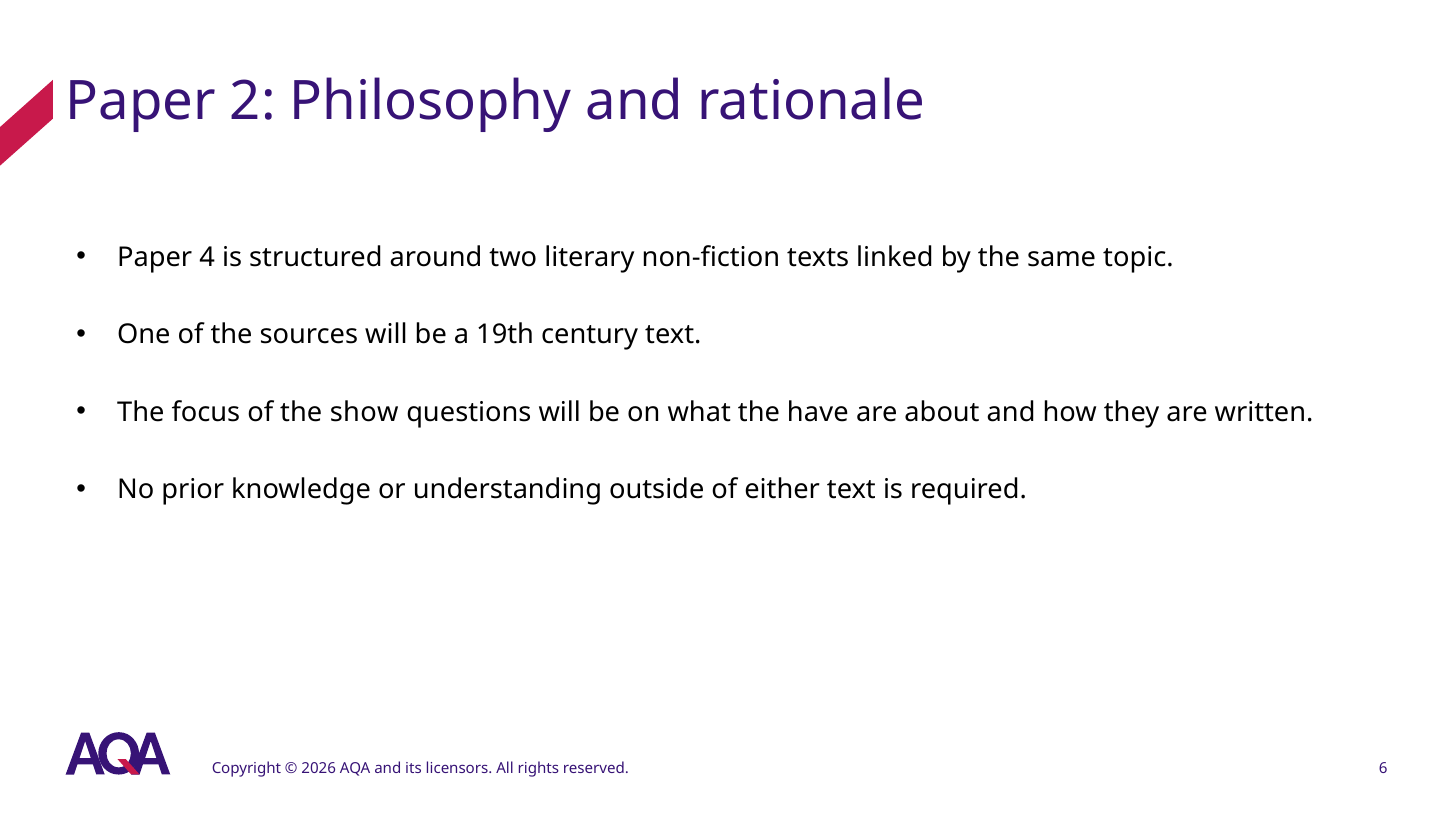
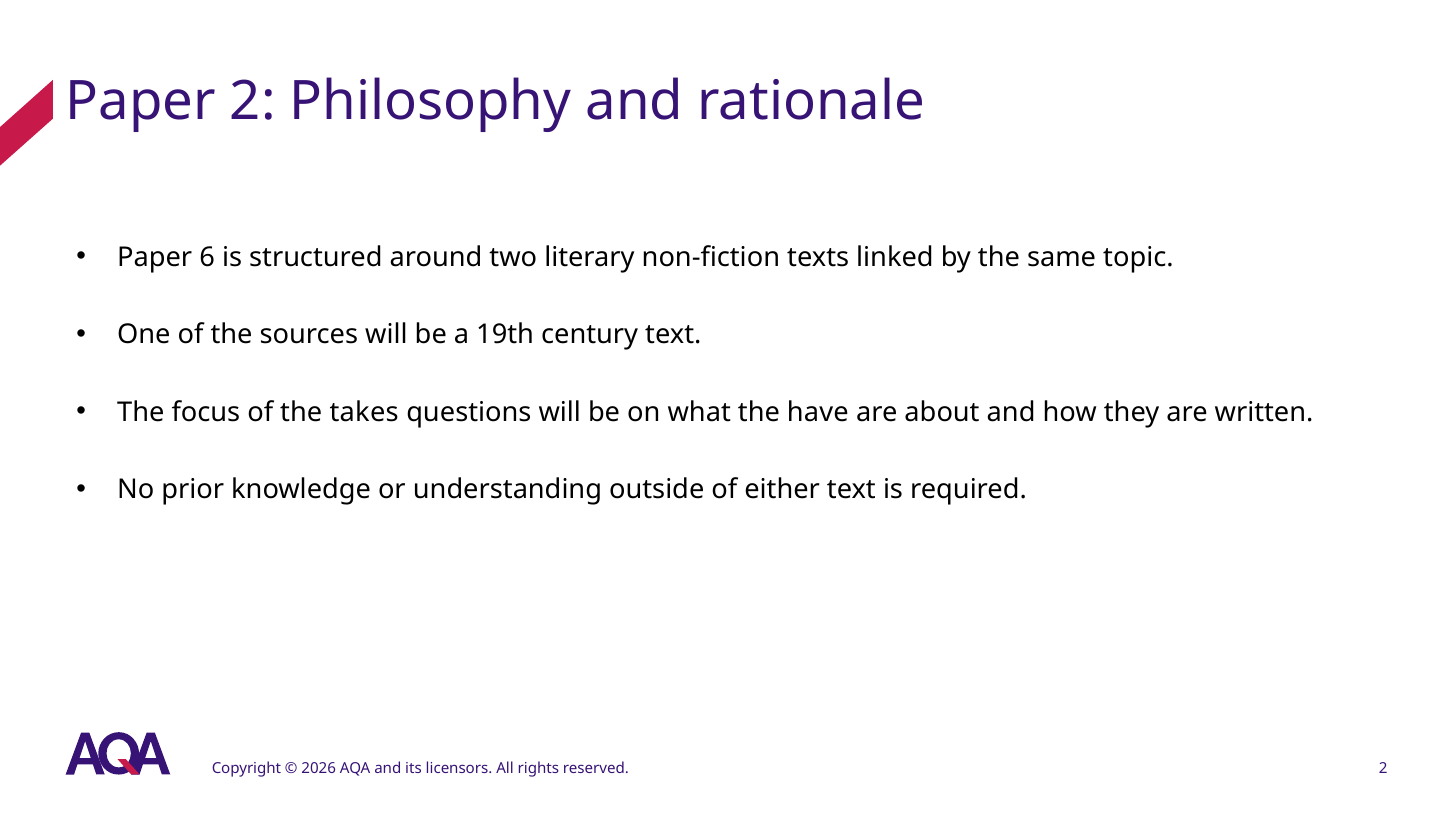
4: 4 -> 6
show: show -> takes
reserved 6: 6 -> 2
